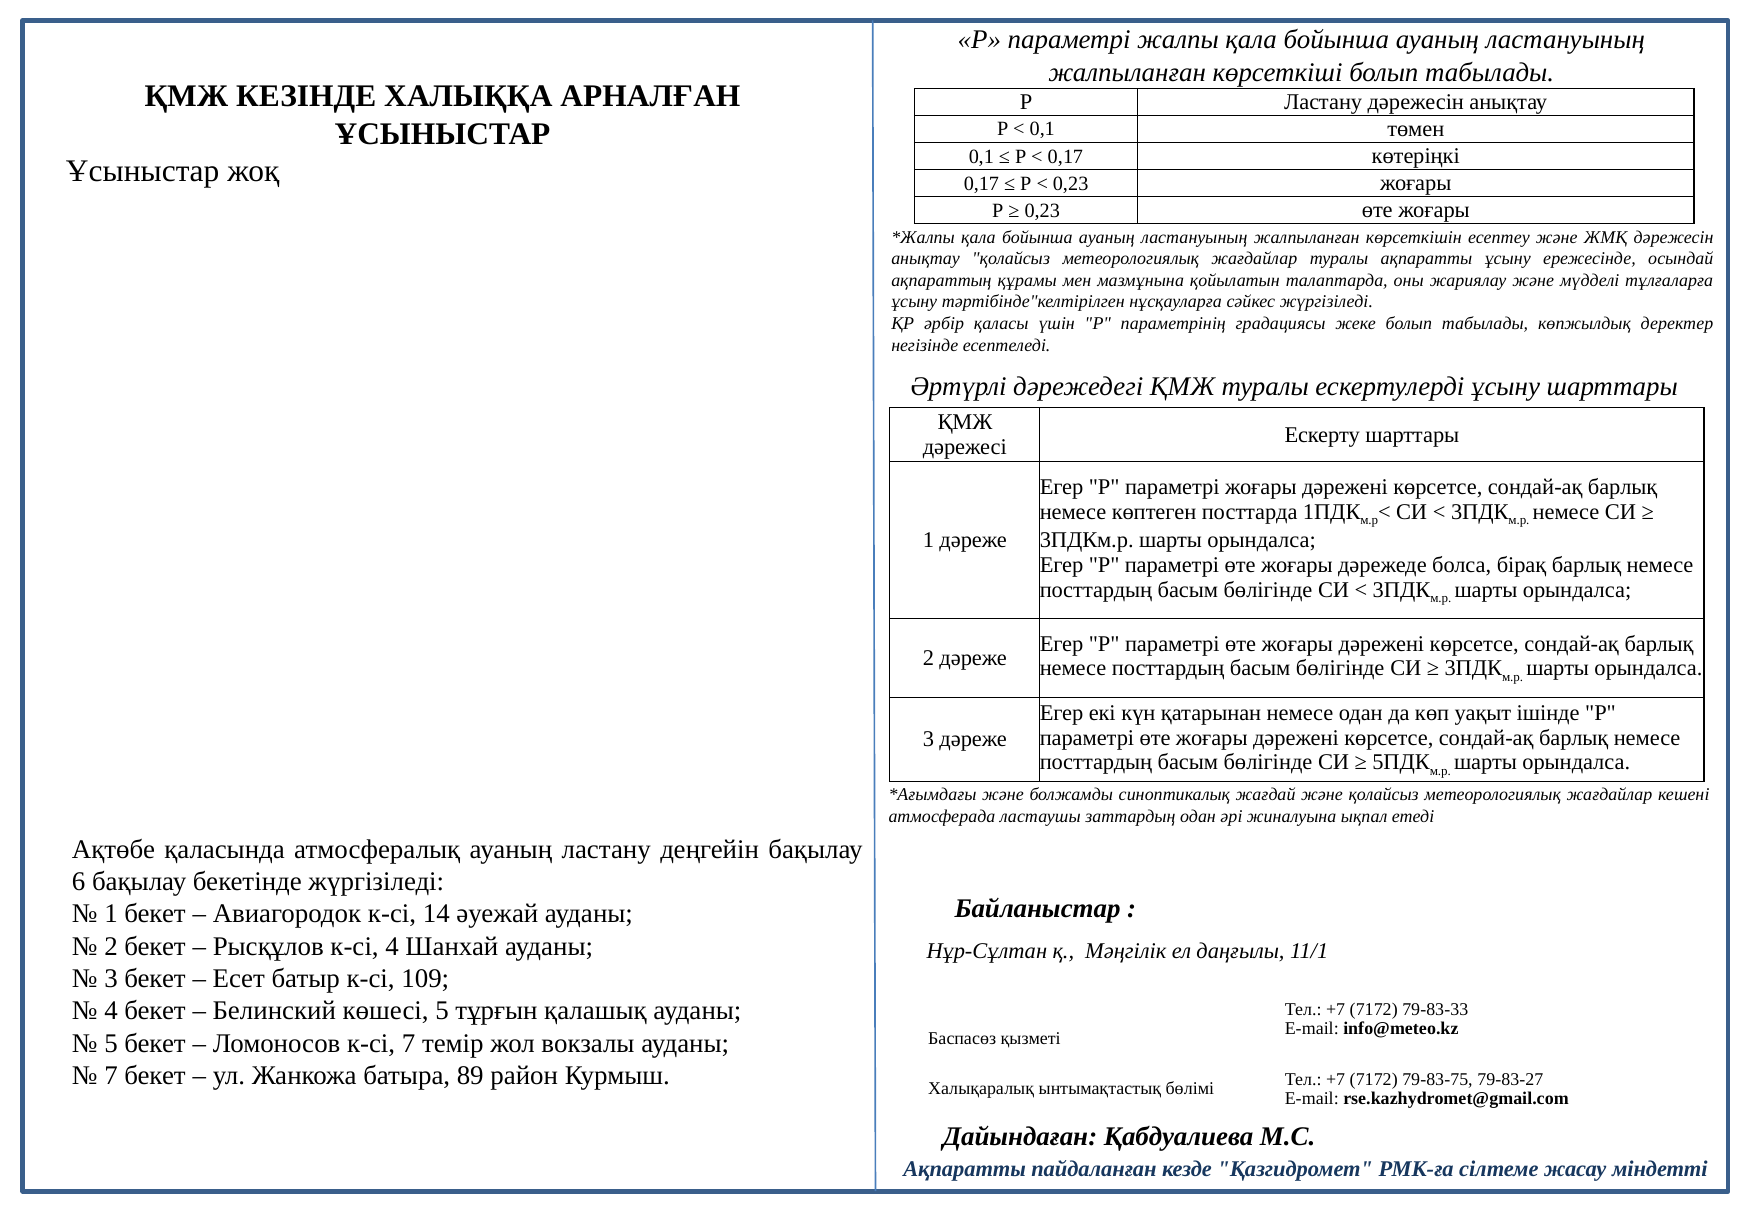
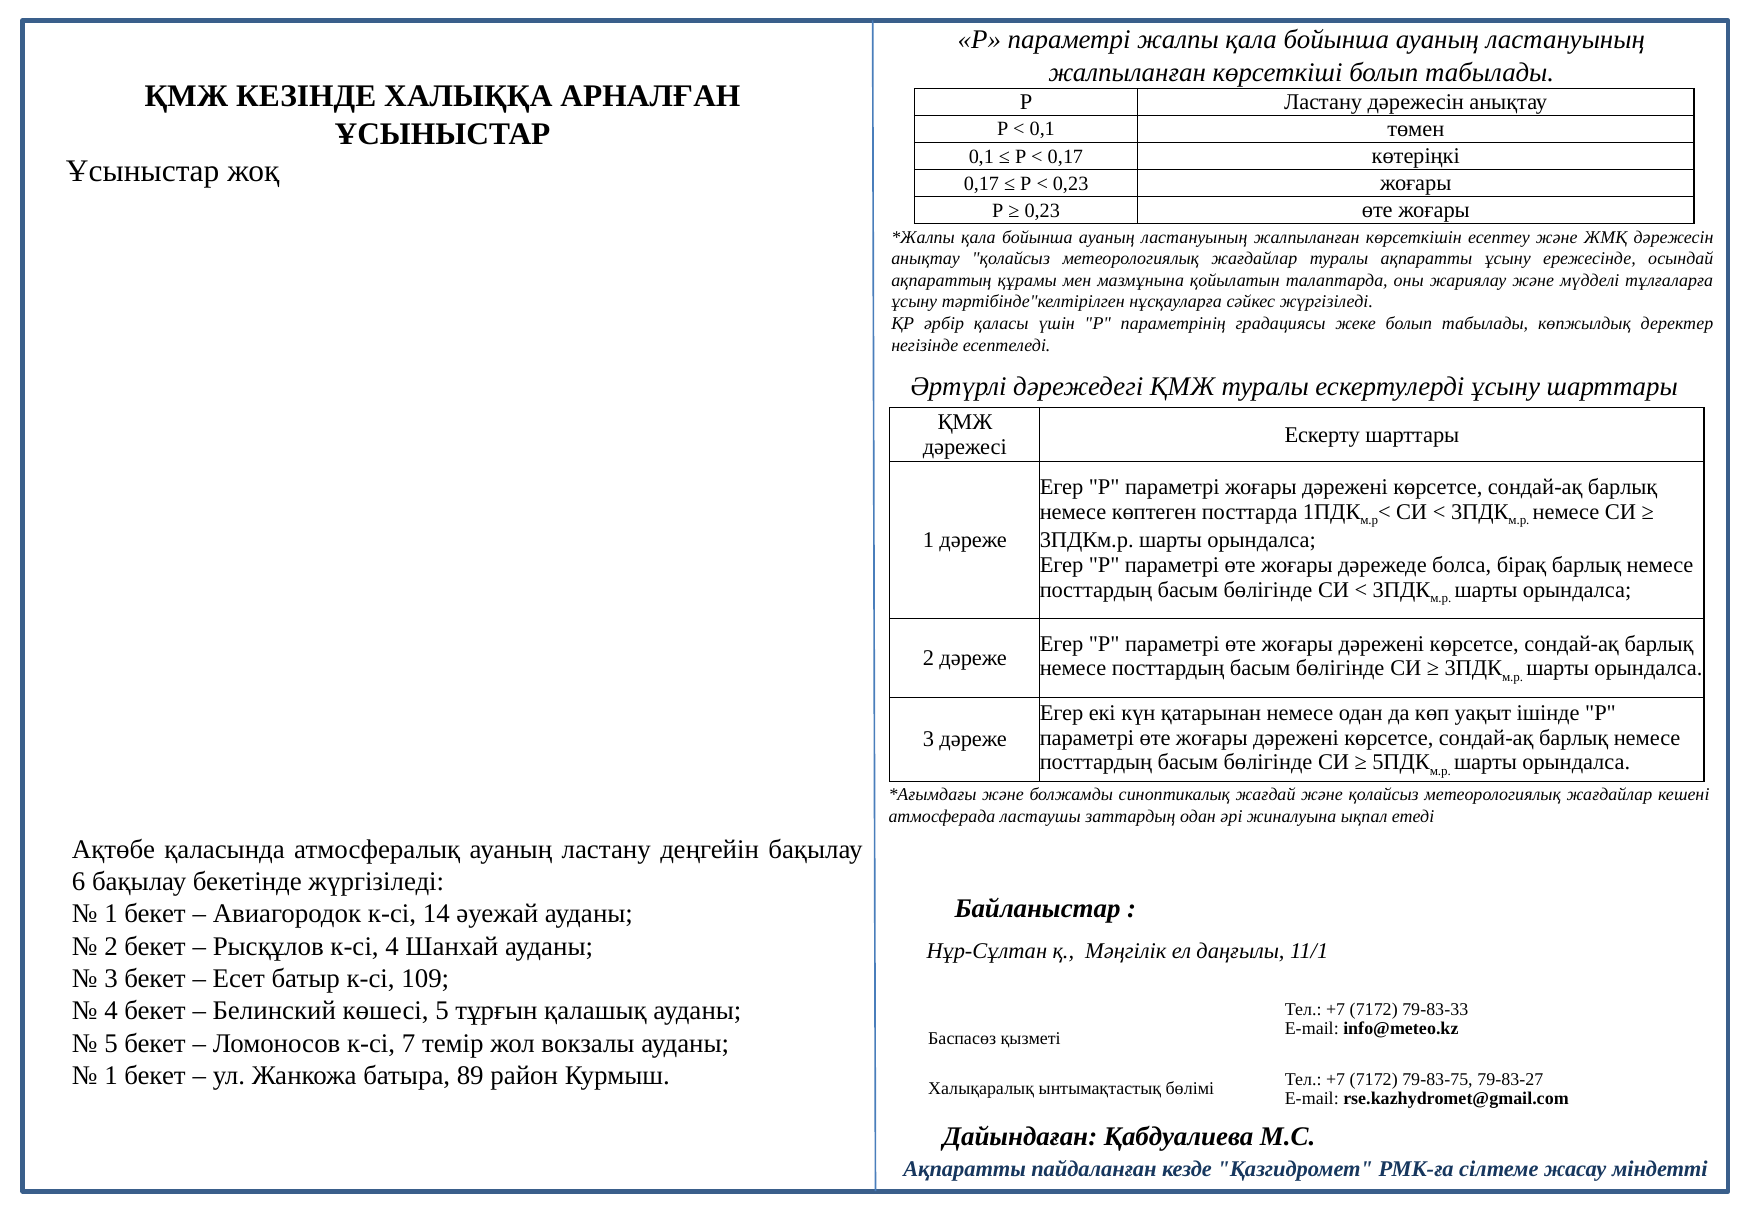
7 at (111, 1076): 7 -> 1
